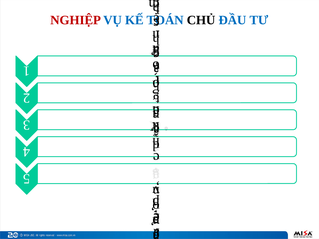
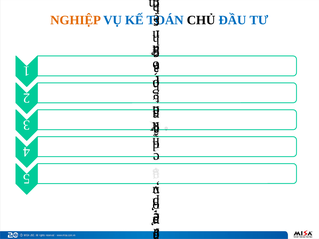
NGHIỆP colour: red -> orange
